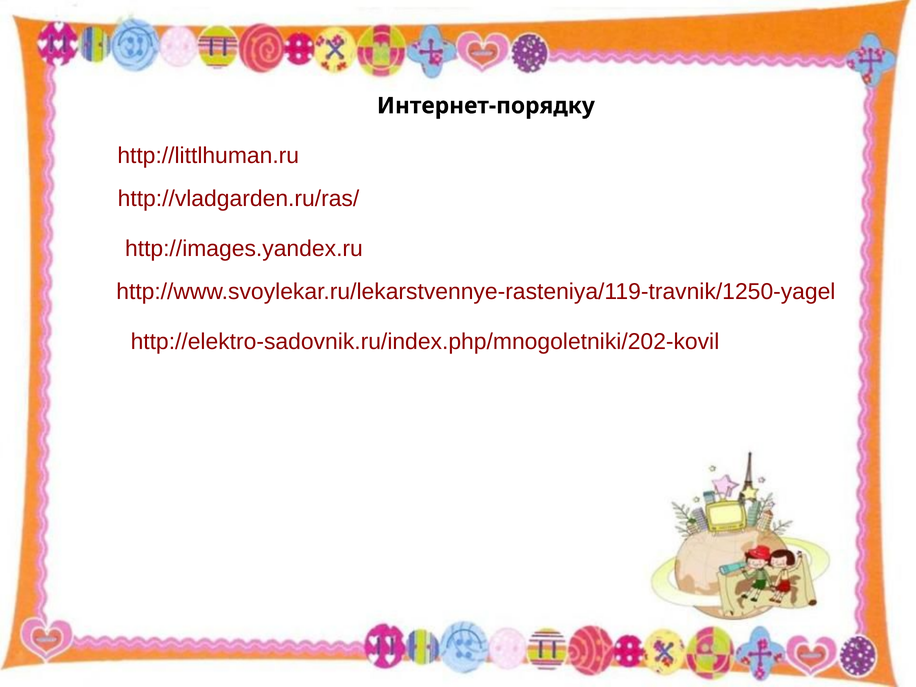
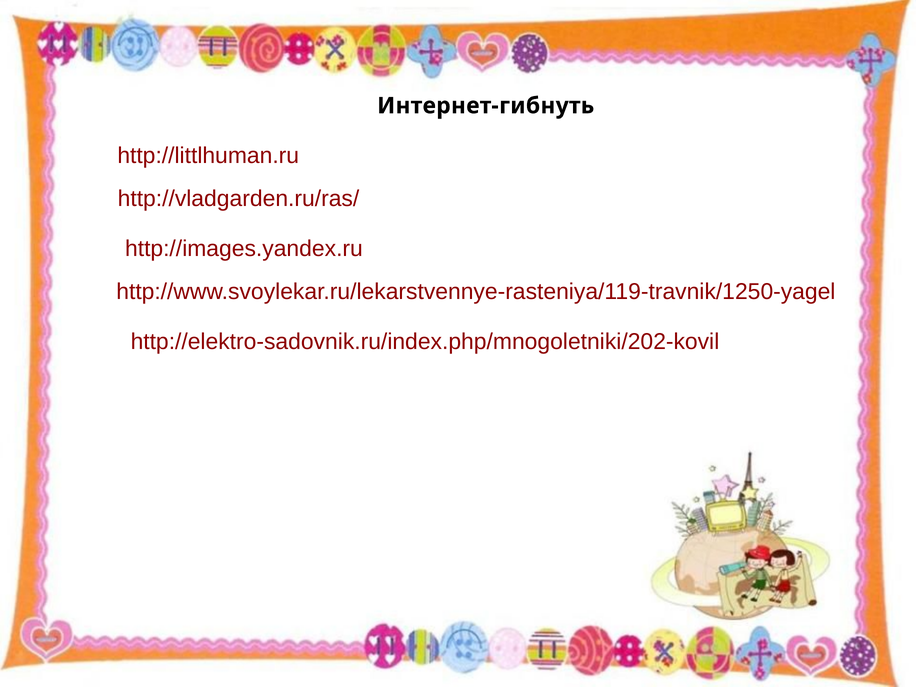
Интернет-порядку: Интернет-порядку -> Интернет-гибнуть
